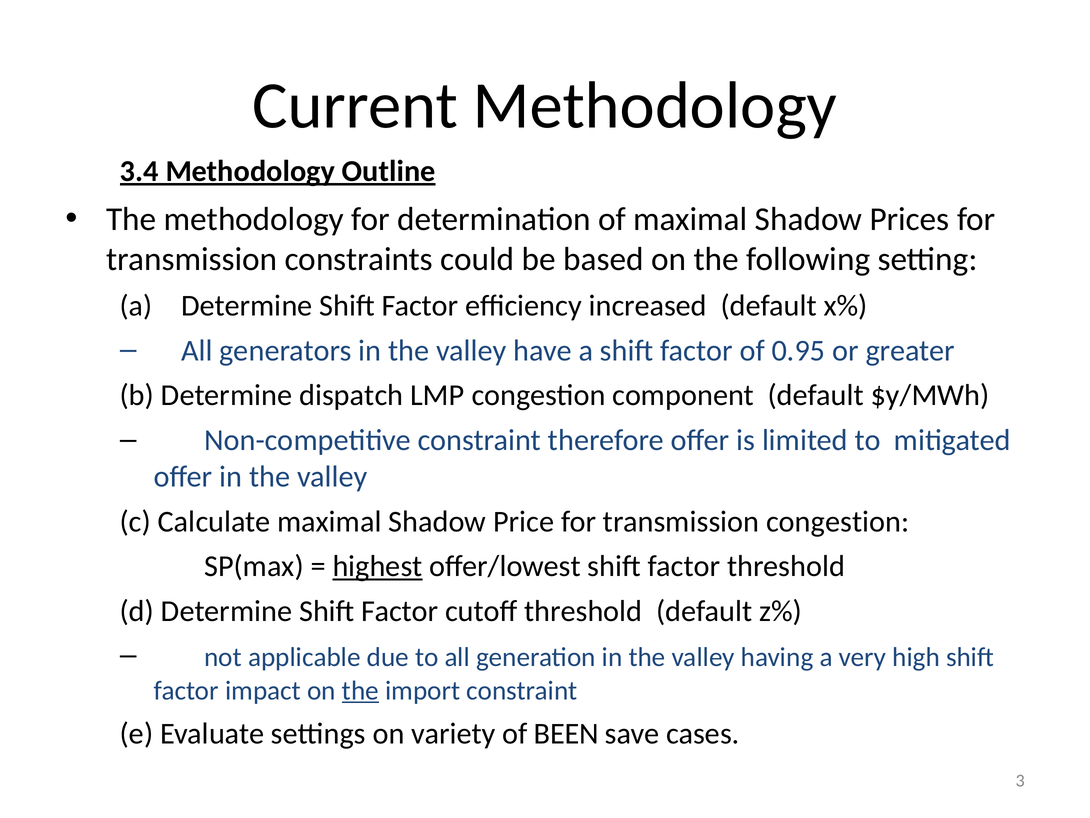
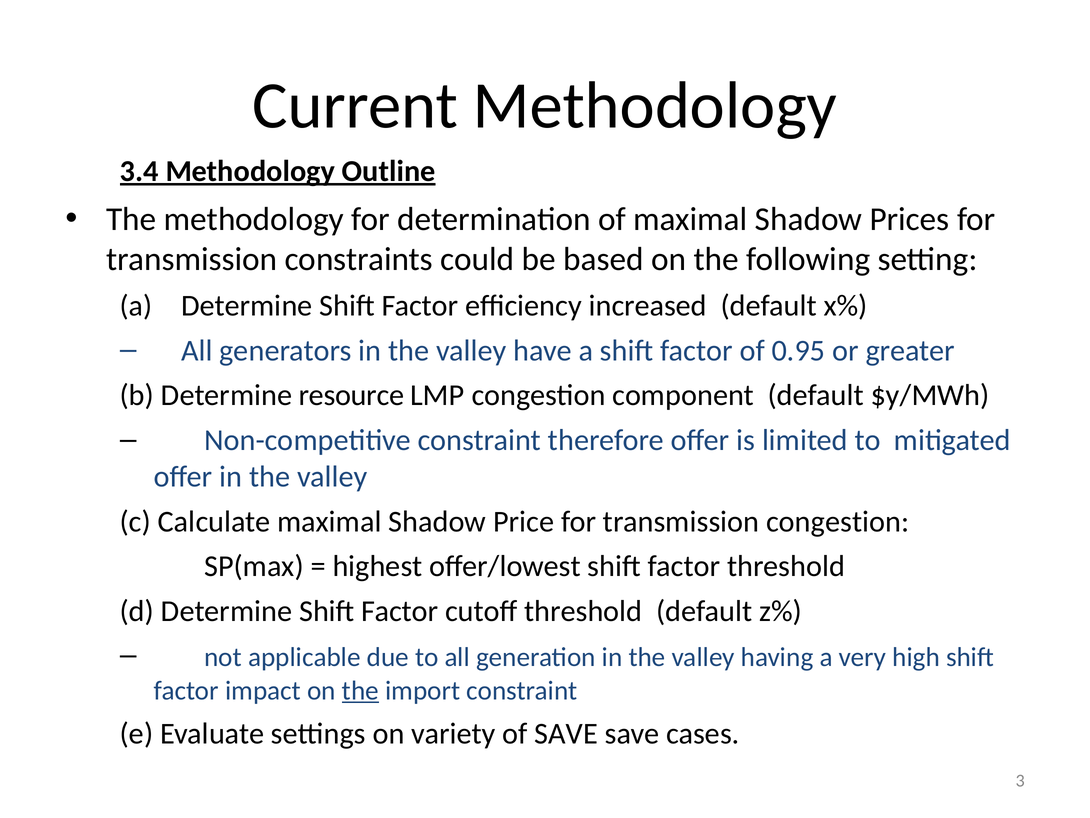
dispatch: dispatch -> resource
highest underline: present -> none
of BEEN: BEEN -> SAVE
